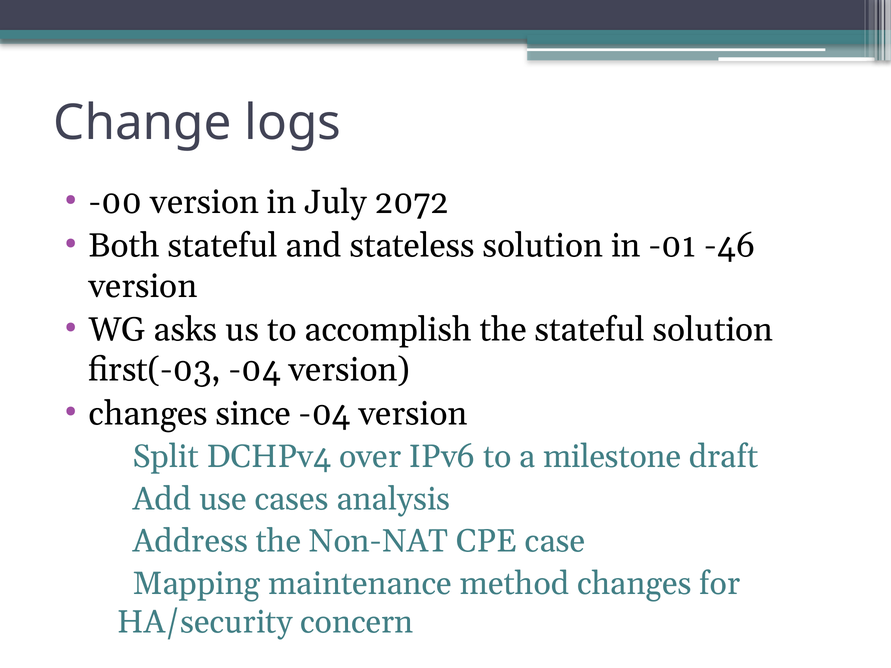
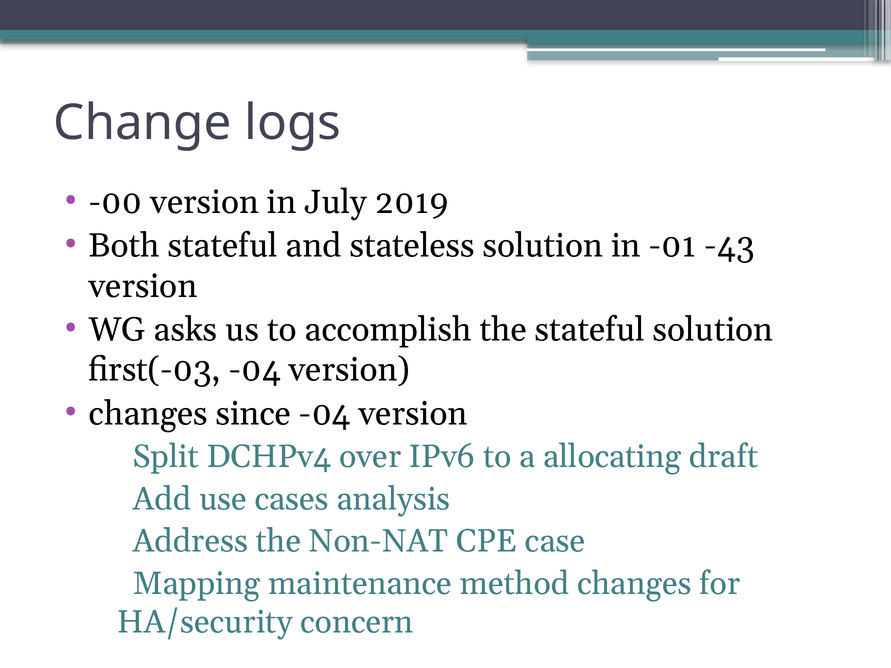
2072: 2072 -> 2019
-46: -46 -> -43
milestone: milestone -> allocating
